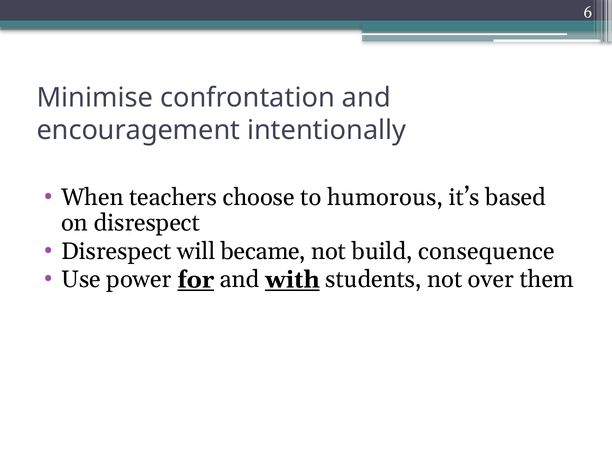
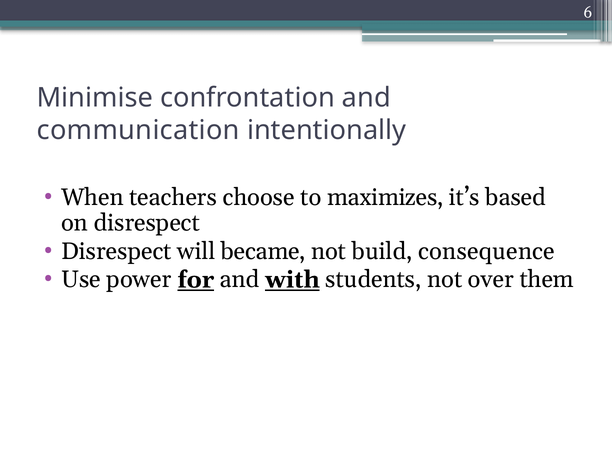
encouragement: encouragement -> communication
humorous: humorous -> maximizes
